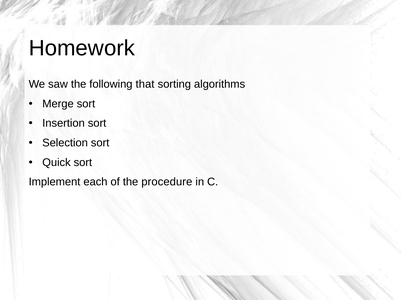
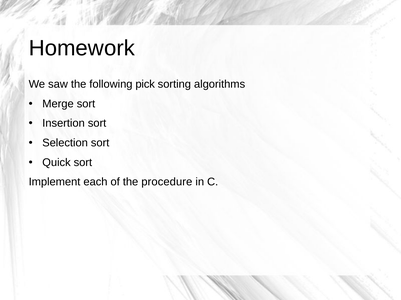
that: that -> pick
